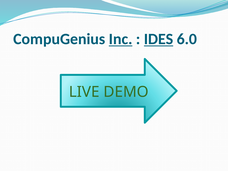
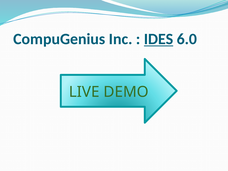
Inc underline: present -> none
